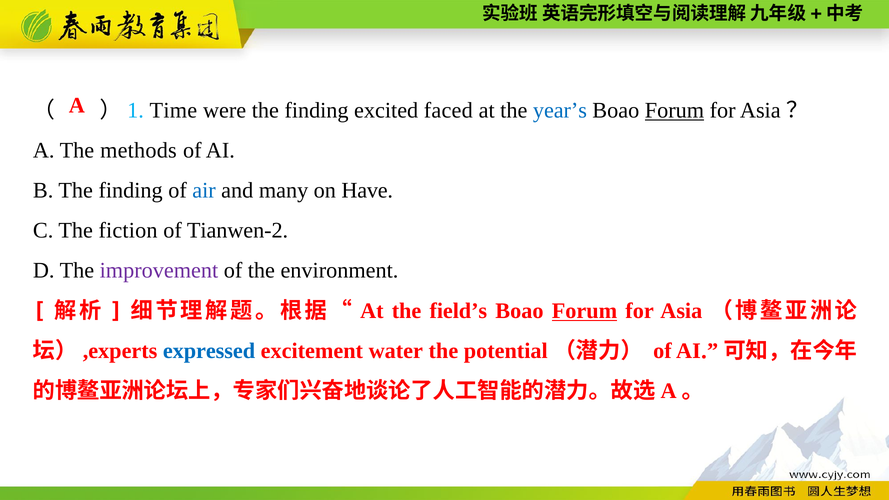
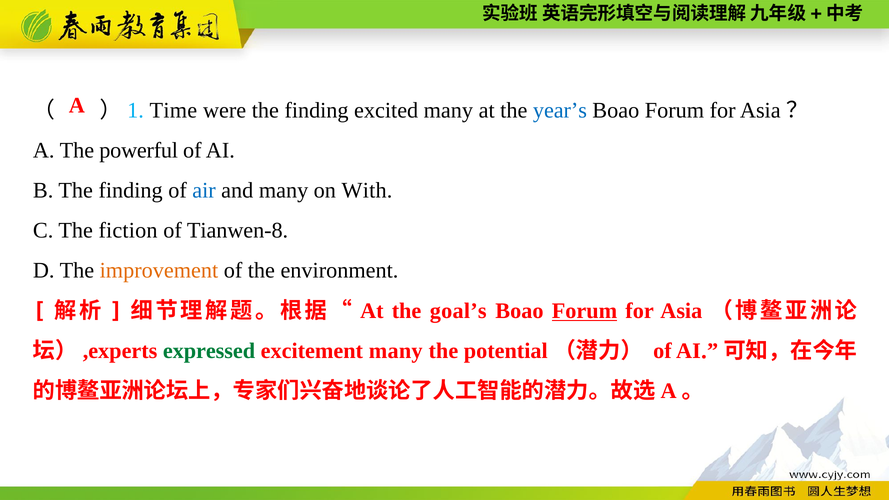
excited faced: faced -> many
Forum at (674, 110) underline: present -> none
methods: methods -> powerful
Have: Have -> With
Tianwen-2: Tianwen-2 -> Tianwen-8
improvement colour: purple -> orange
field’s: field’s -> goal’s
expressed colour: blue -> green
excitement water: water -> many
